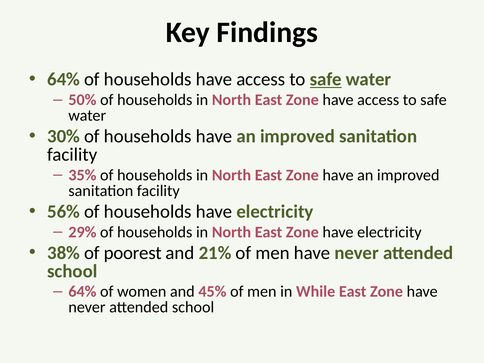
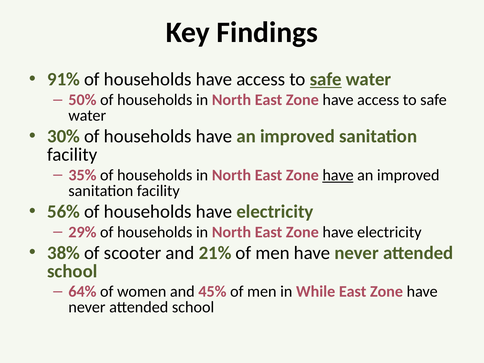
64% at (64, 79): 64% -> 91%
have at (338, 175) underline: none -> present
poorest: poorest -> scooter
